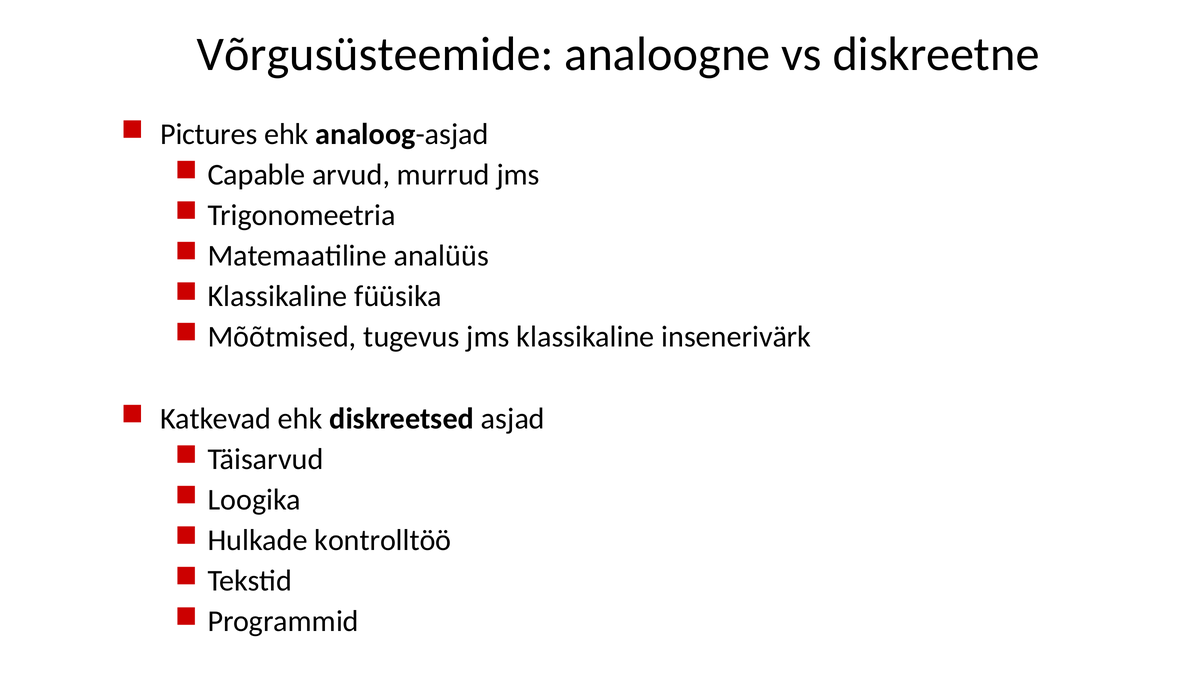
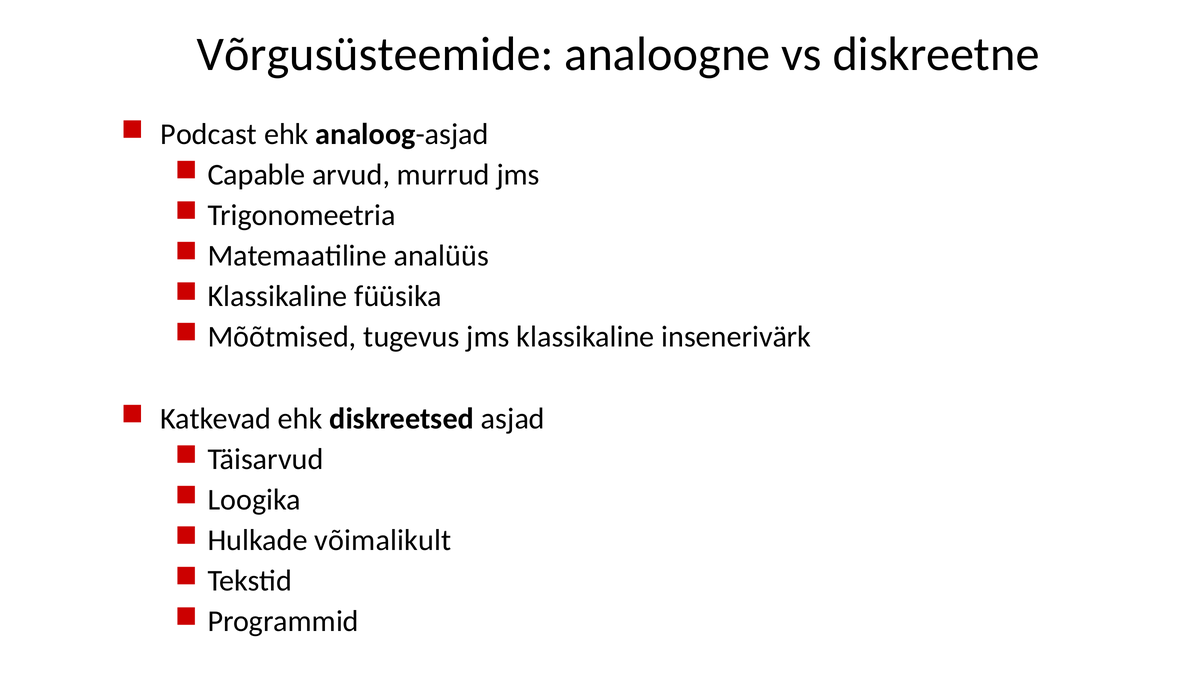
Pictures: Pictures -> Podcast
kontrolltöö: kontrolltöö -> võimalikult
